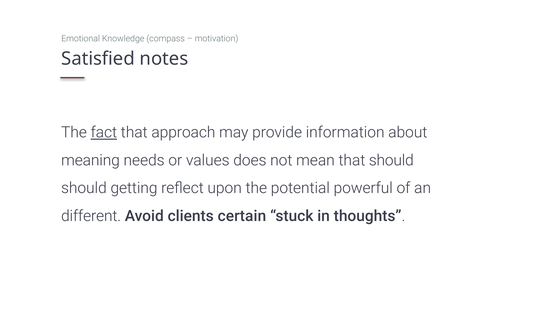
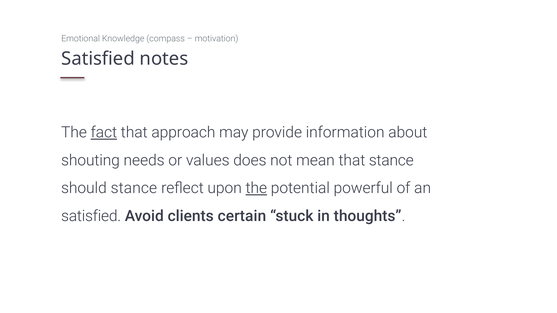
meaning: meaning -> shouting
that should: should -> stance
should getting: getting -> stance
the at (256, 188) underline: none -> present
different at (91, 216): different -> satisfied
